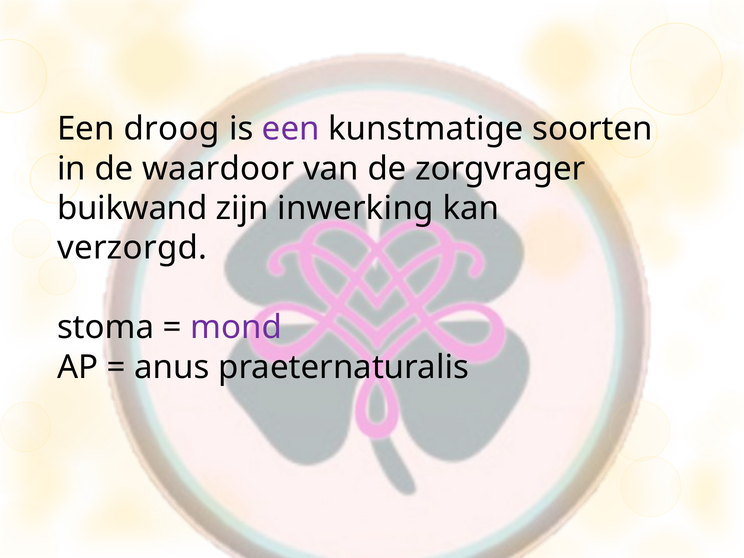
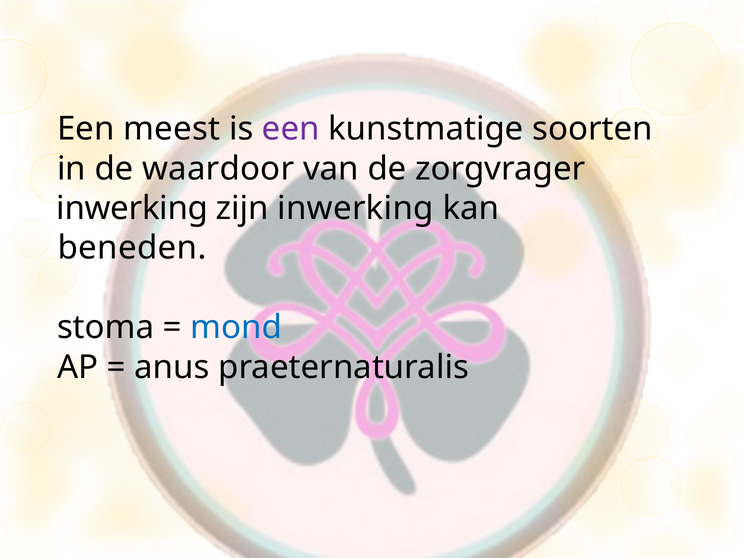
droog: droog -> meest
buikwand at (132, 208): buikwand -> inwerking
verzorgd: verzorgd -> beneden
mond colour: purple -> blue
